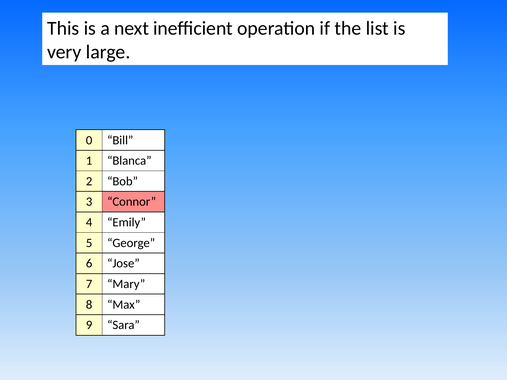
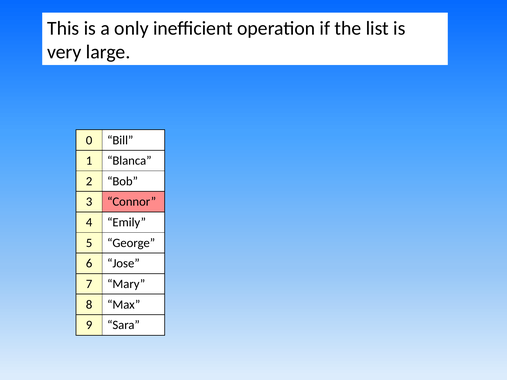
next: next -> only
